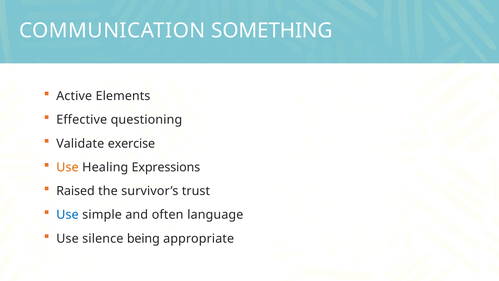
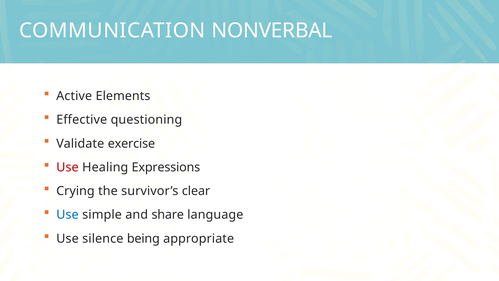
SOMETHING: SOMETHING -> NONVERBAL
Use at (67, 167) colour: orange -> red
Raised: Raised -> Crying
trust: trust -> clear
often: often -> share
